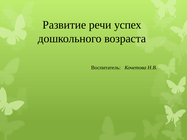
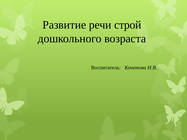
успех: успех -> строй
